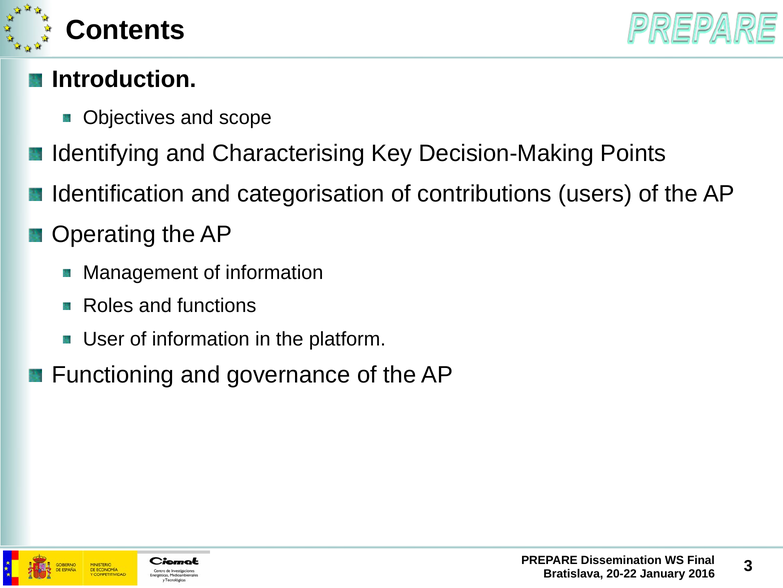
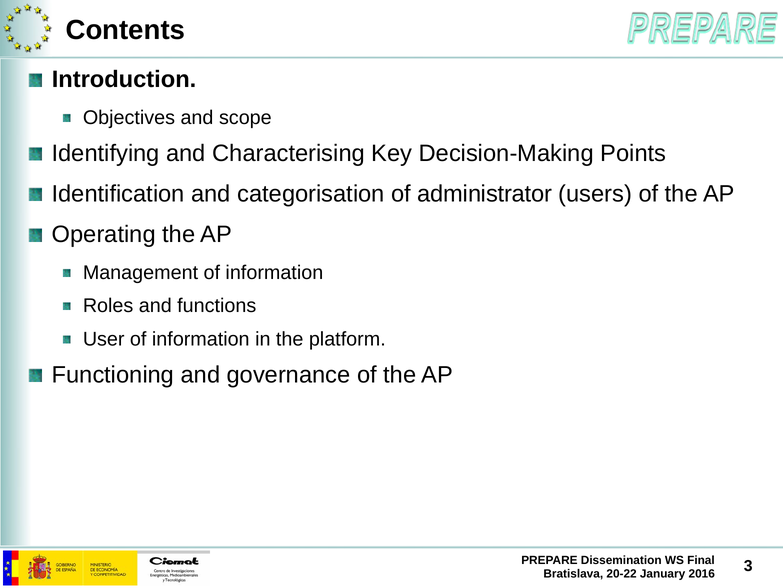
contributions: contributions -> administrator
